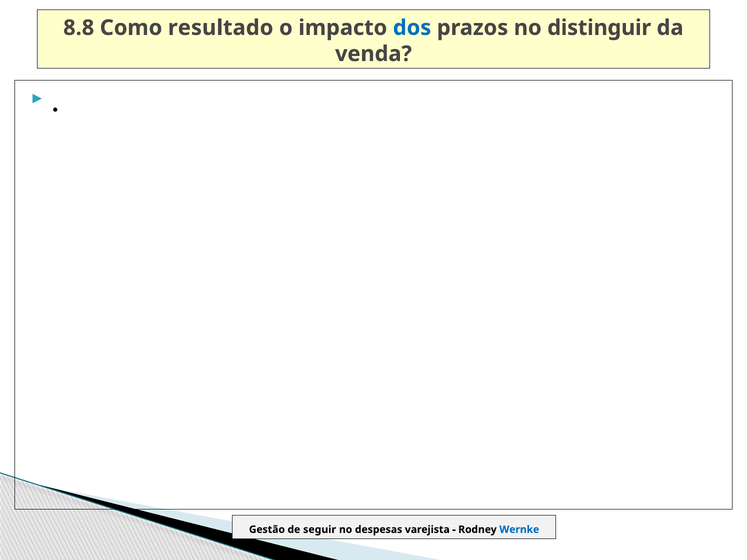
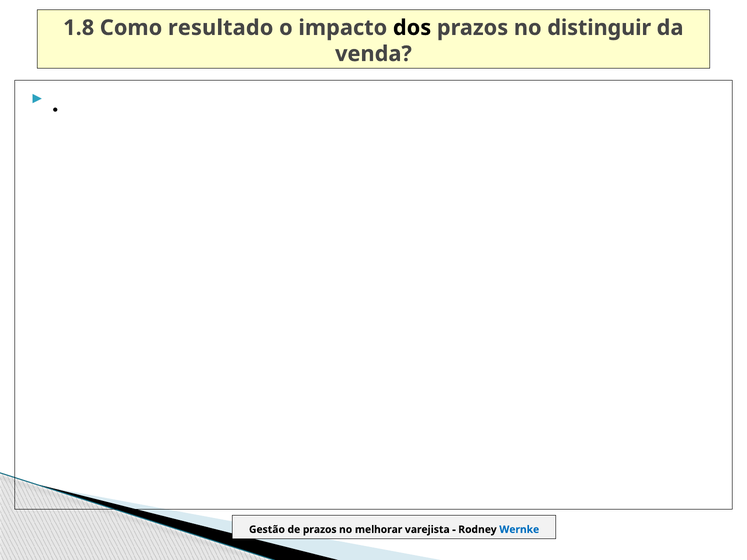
8.8: 8.8 -> 1.8
dos colour: blue -> black
de seguir: seguir -> prazos
despesas: despesas -> melhorar
